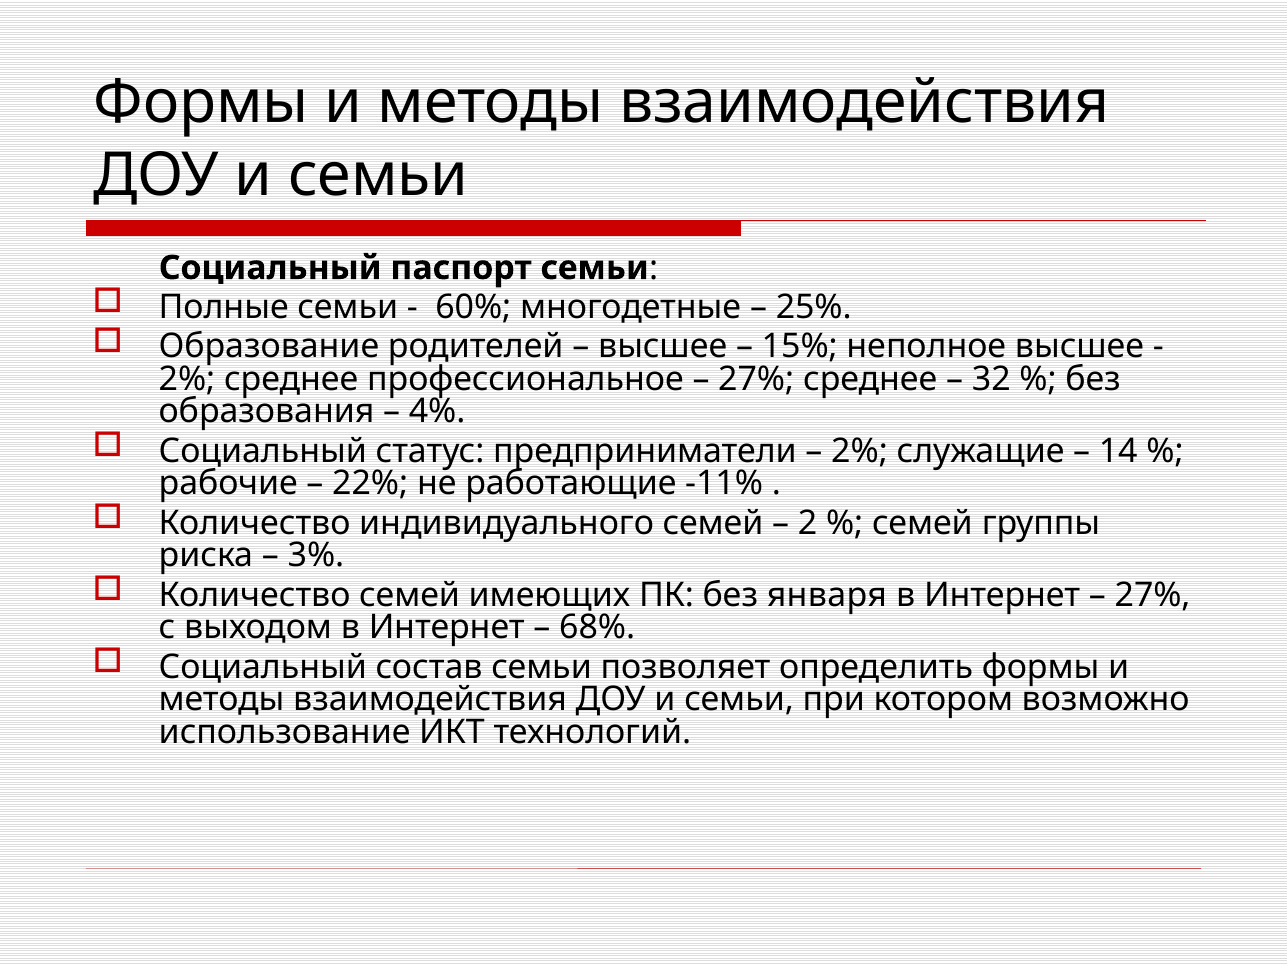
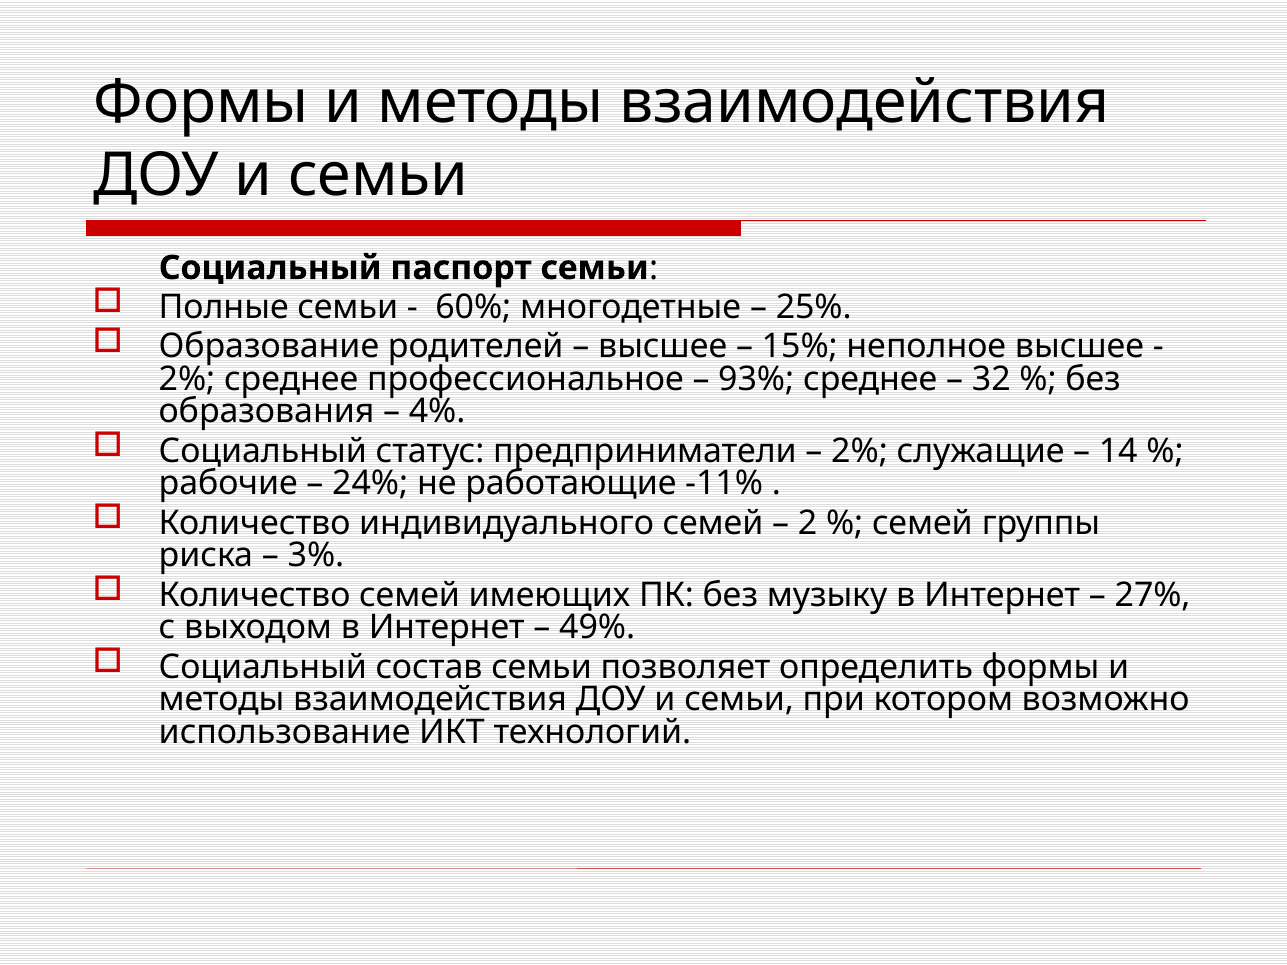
27% at (756, 379): 27% -> 93%
22%: 22% -> 24%
января: января -> музыку
68%: 68% -> 49%
